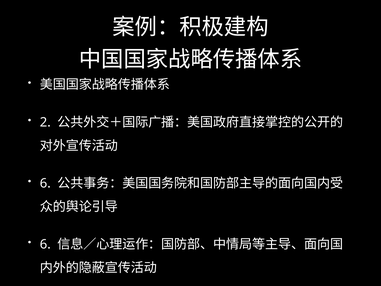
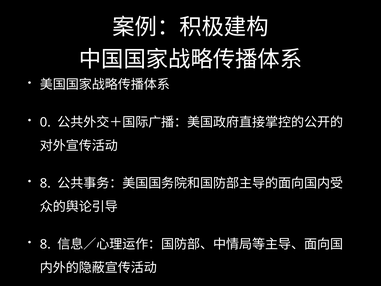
2: 2 -> 0
6 at (45, 183): 6 -> 8
6 at (45, 244): 6 -> 8
